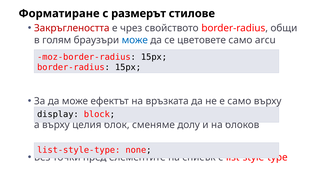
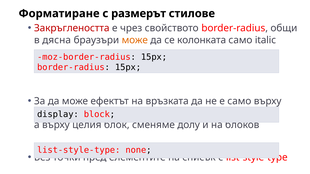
голям: голям -> дясна
може at (135, 40) colour: blue -> orange
цветовете: цветовете -> колонката
arcu: arcu -> italic
